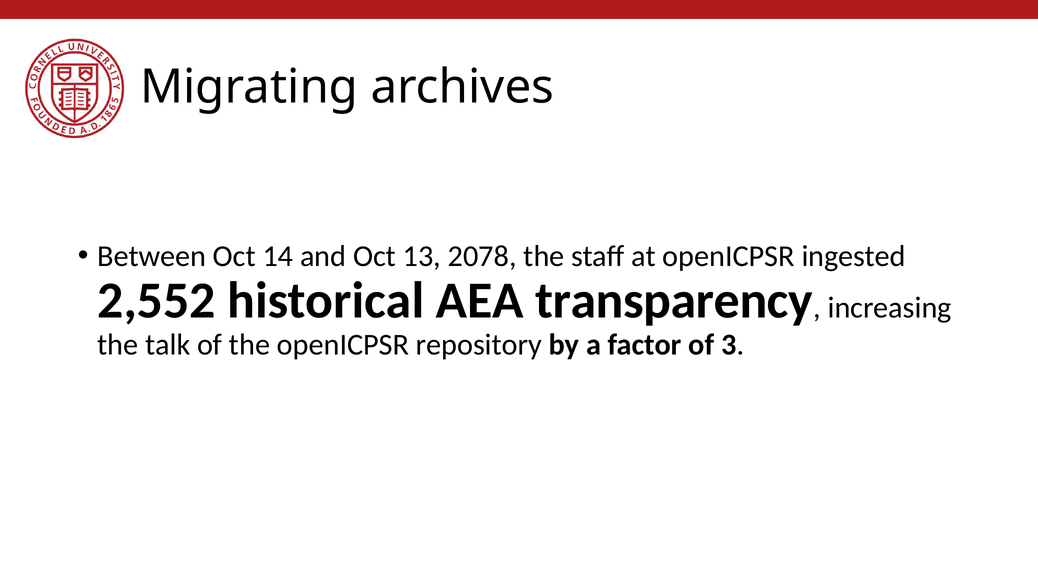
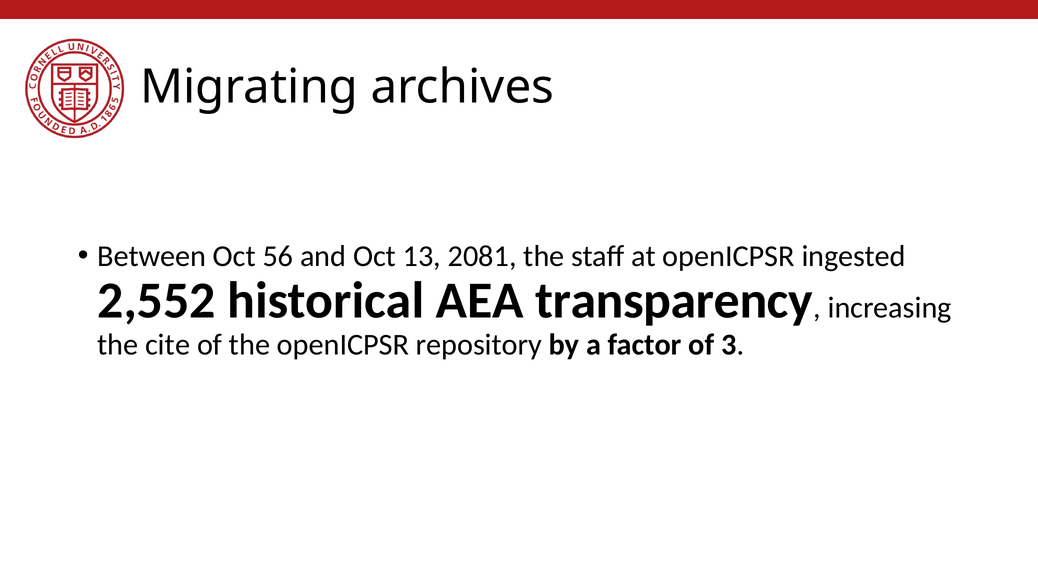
14: 14 -> 56
2078: 2078 -> 2081
talk: talk -> cite
